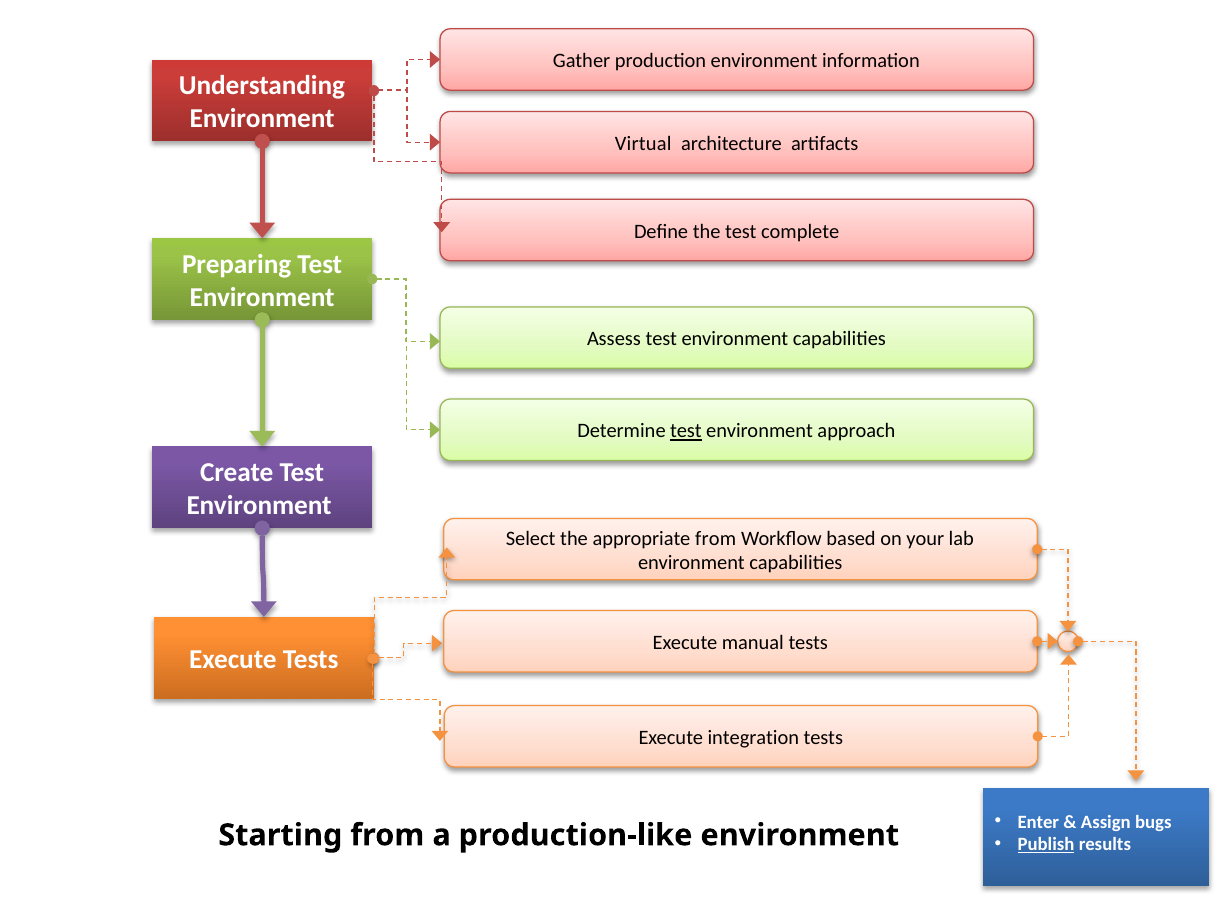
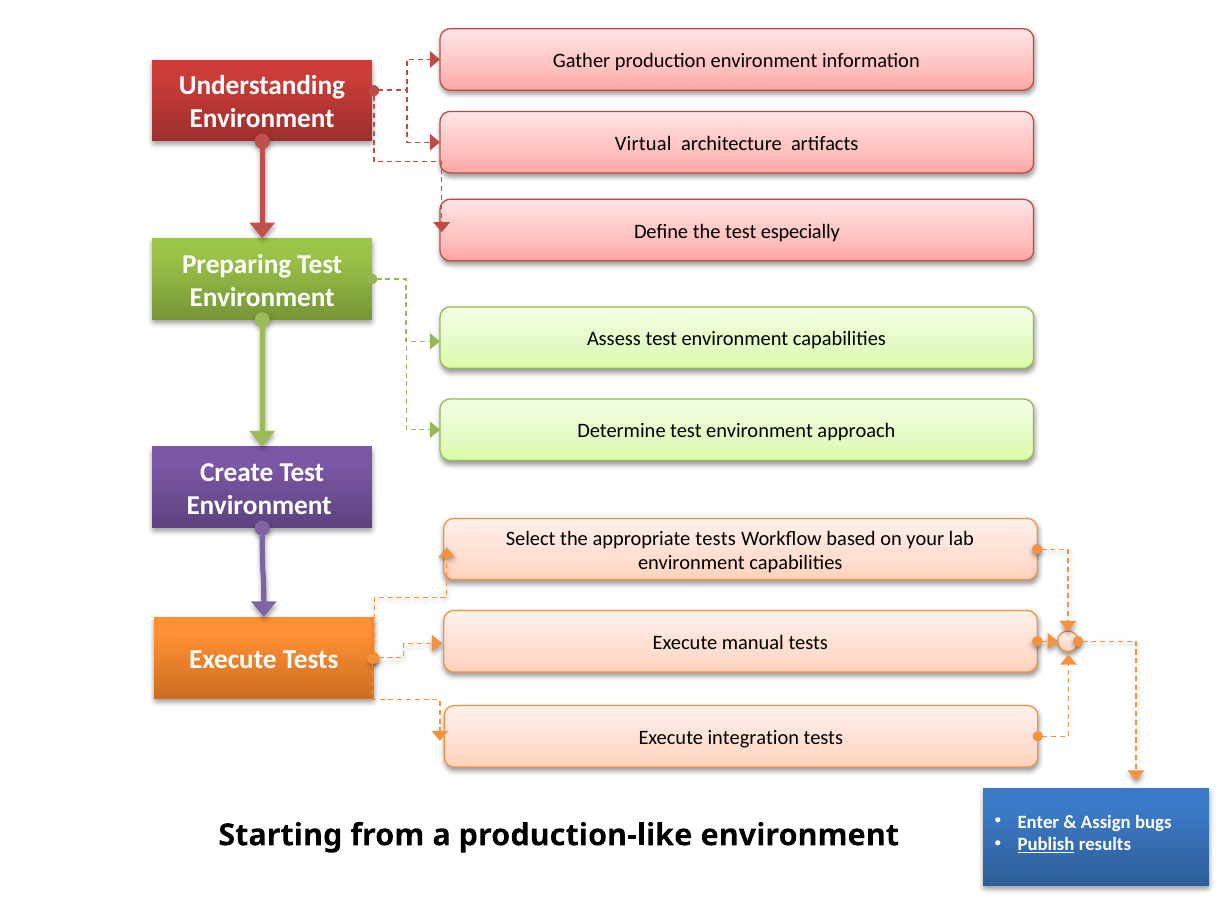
complete: complete -> especially
test at (686, 431) underline: present -> none
appropriate from: from -> tests
